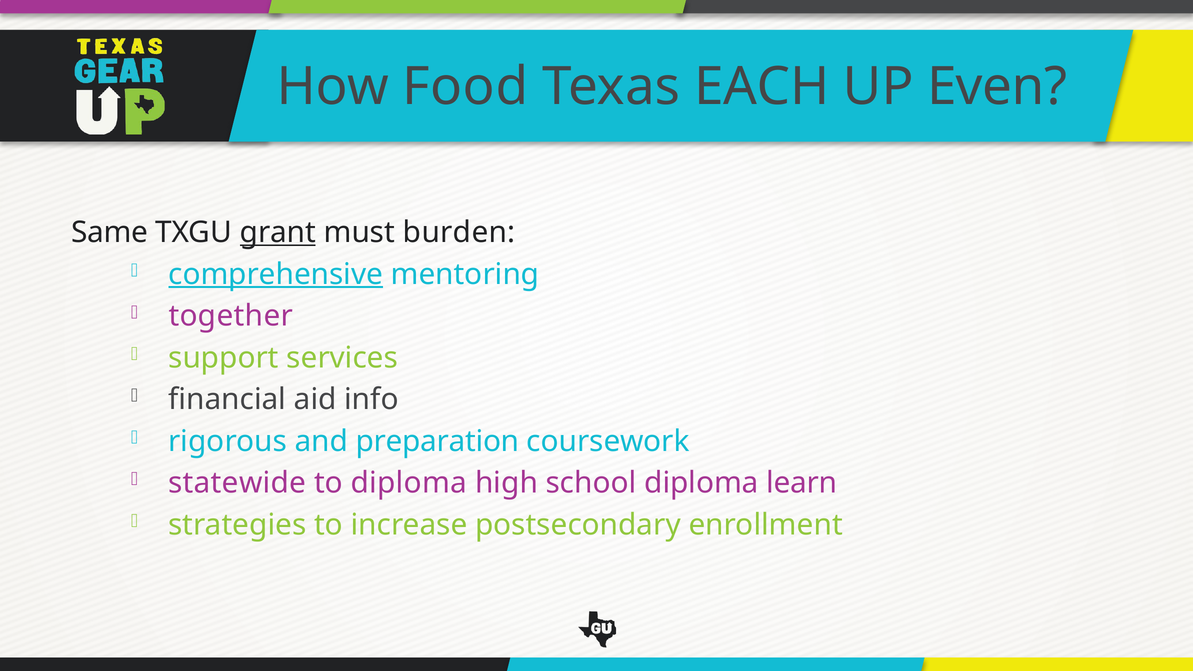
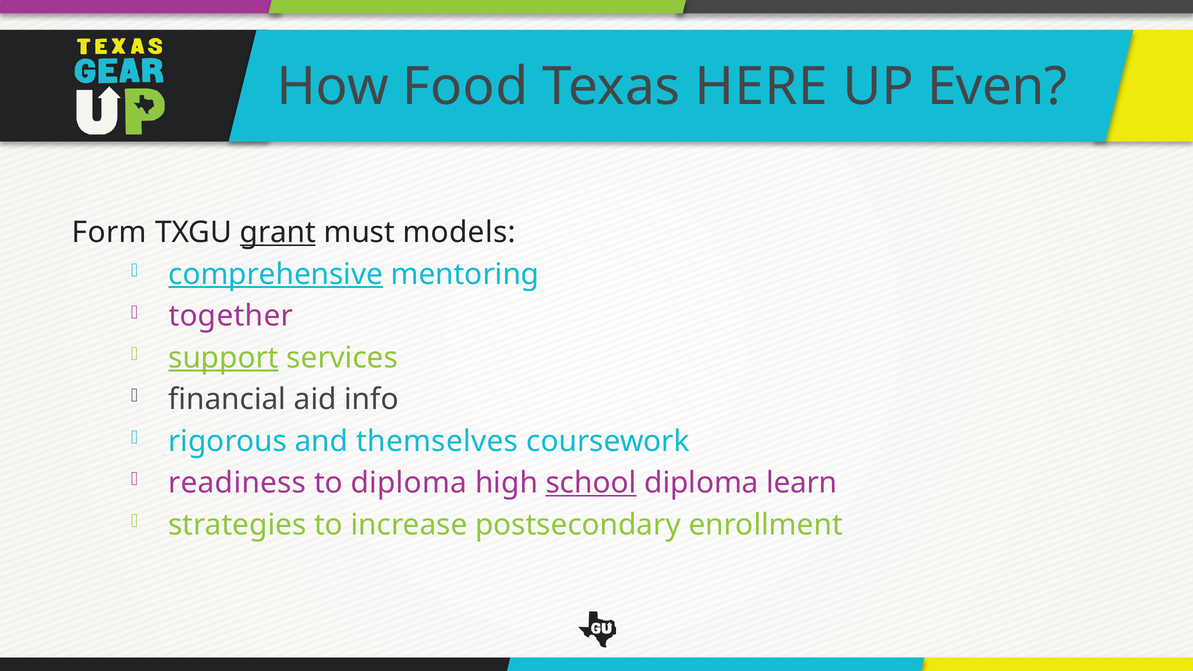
EACH: EACH -> HERE
Same: Same -> Form
burden: burden -> models
support underline: none -> present
preparation: preparation -> themselves
statewide: statewide -> readiness
school underline: none -> present
